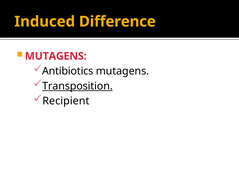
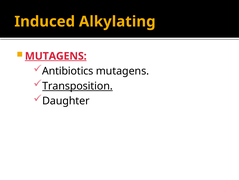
Difference: Difference -> Alkylating
MUTAGENS at (56, 56) underline: none -> present
Recipient: Recipient -> Daughter
